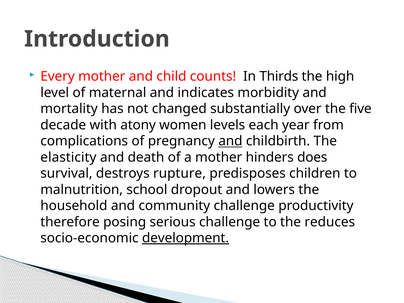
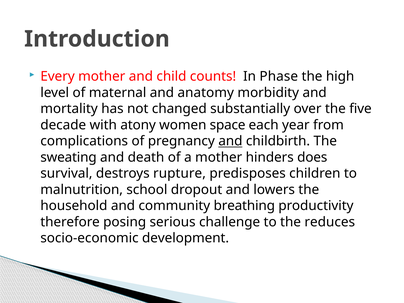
Thirds: Thirds -> Phase
indicates: indicates -> anatomy
levels: levels -> space
elasticity: elasticity -> sweating
community challenge: challenge -> breathing
development underline: present -> none
